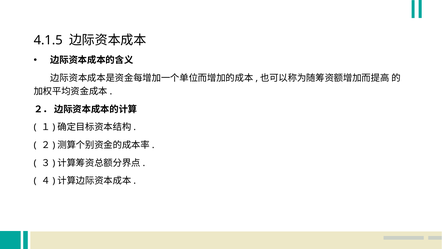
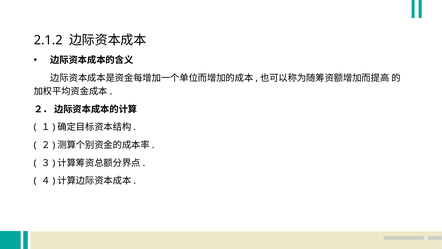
4.1.5: 4.1.5 -> 2.1.2
